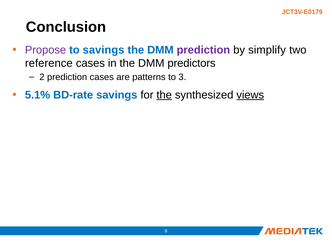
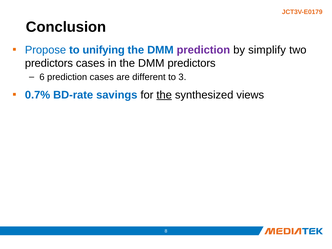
Propose colour: purple -> blue
to savings: savings -> unifying
reference at (49, 63): reference -> predictors
2: 2 -> 6
patterns: patterns -> different
5.1%: 5.1% -> 0.7%
views underline: present -> none
